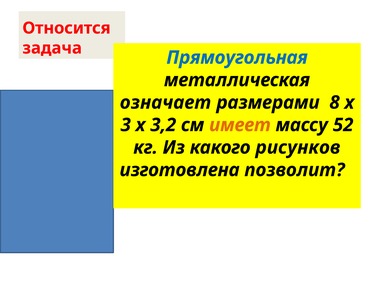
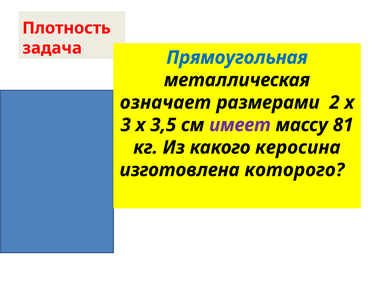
Относится: Относится -> Плотность
8: 8 -> 2
3,2: 3,2 -> 3,5
имеет colour: orange -> purple
52: 52 -> 81
рисунков: рисунков -> керосина
позволит: позволит -> которого
